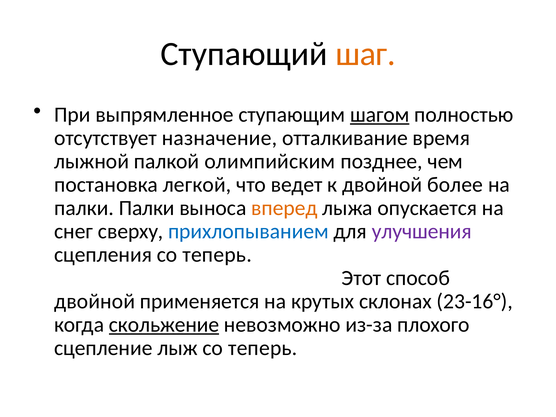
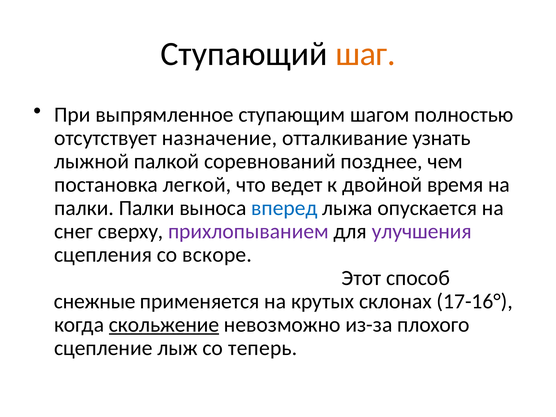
шагом underline: present -> none
время: время -> узнать
олимпийским: олимпийским -> соревнований
более: более -> время
вперед colour: orange -> blue
прихлопыванием colour: blue -> purple
сцепления со теперь: теперь -> вскоре
двойной at (95, 301): двойной -> снежные
23-16°: 23-16° -> 17-16°
